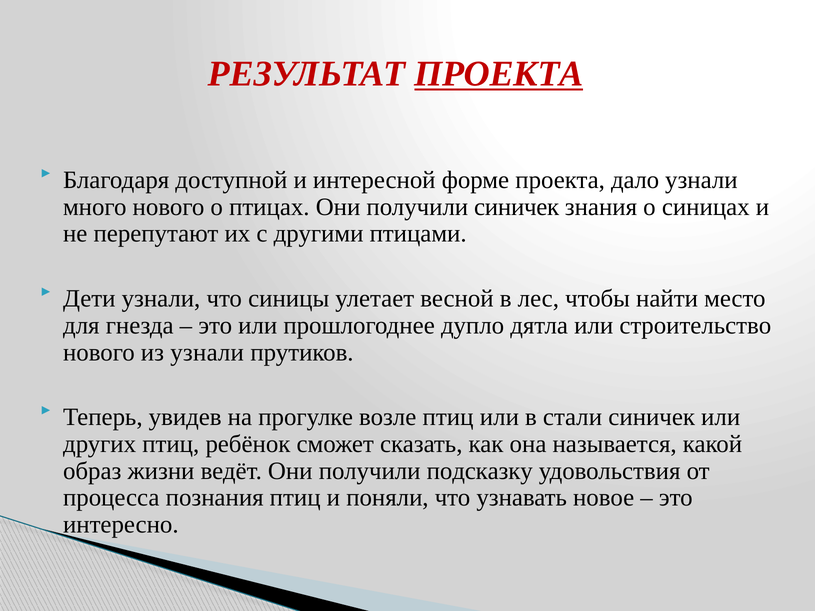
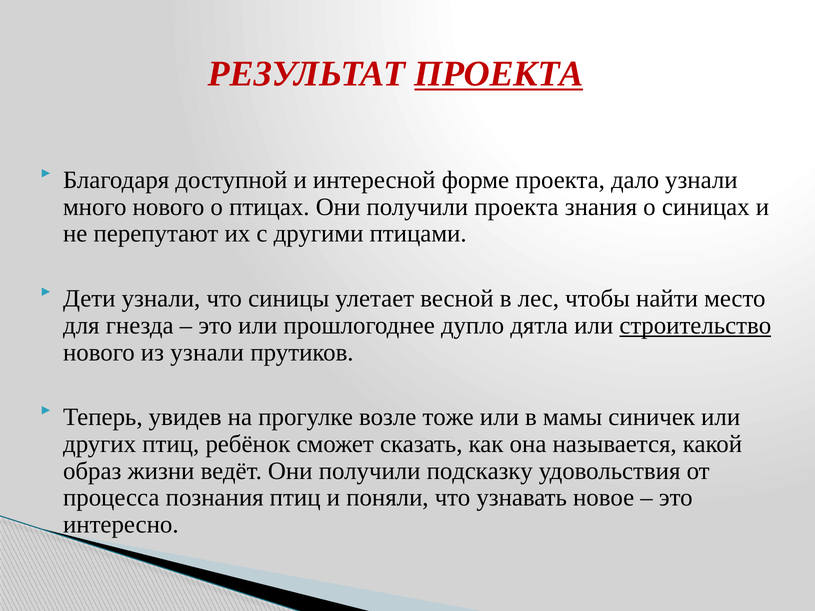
получили синичек: синичек -> проекта
строительство underline: none -> present
возле птиц: птиц -> тоже
стали: стали -> мамы
